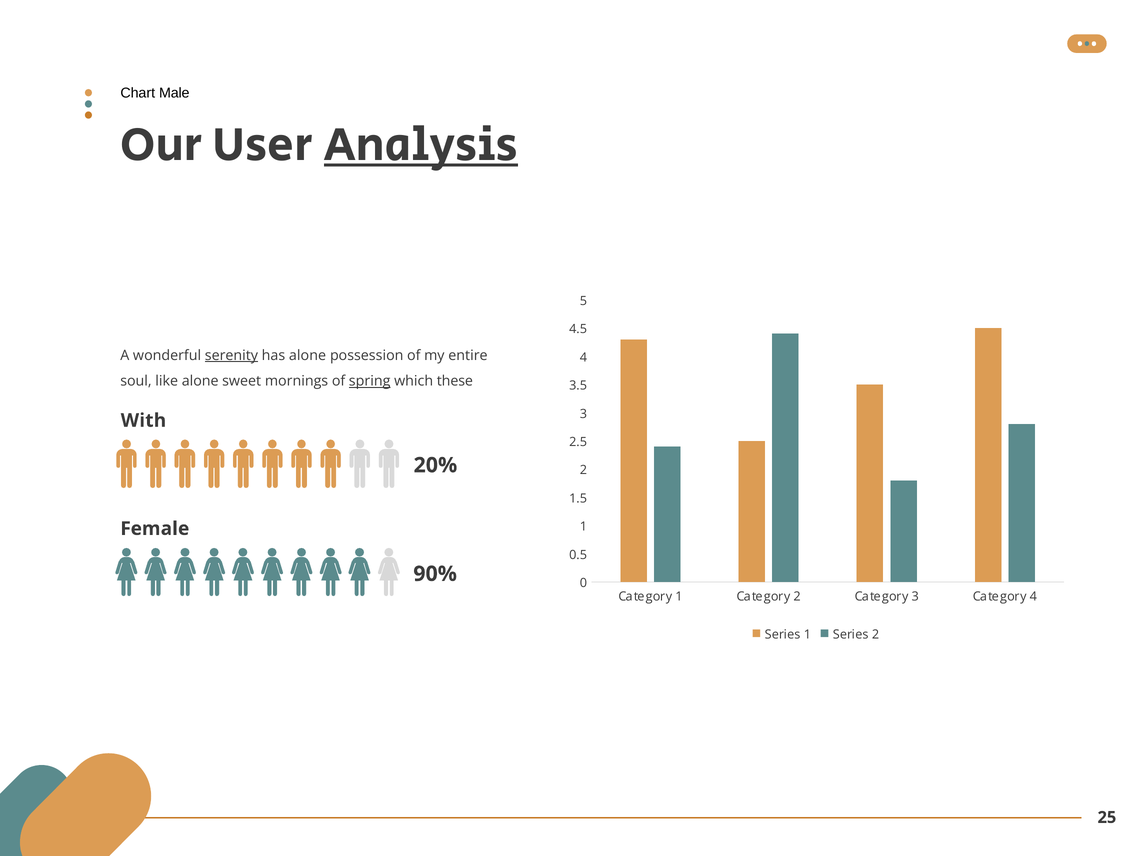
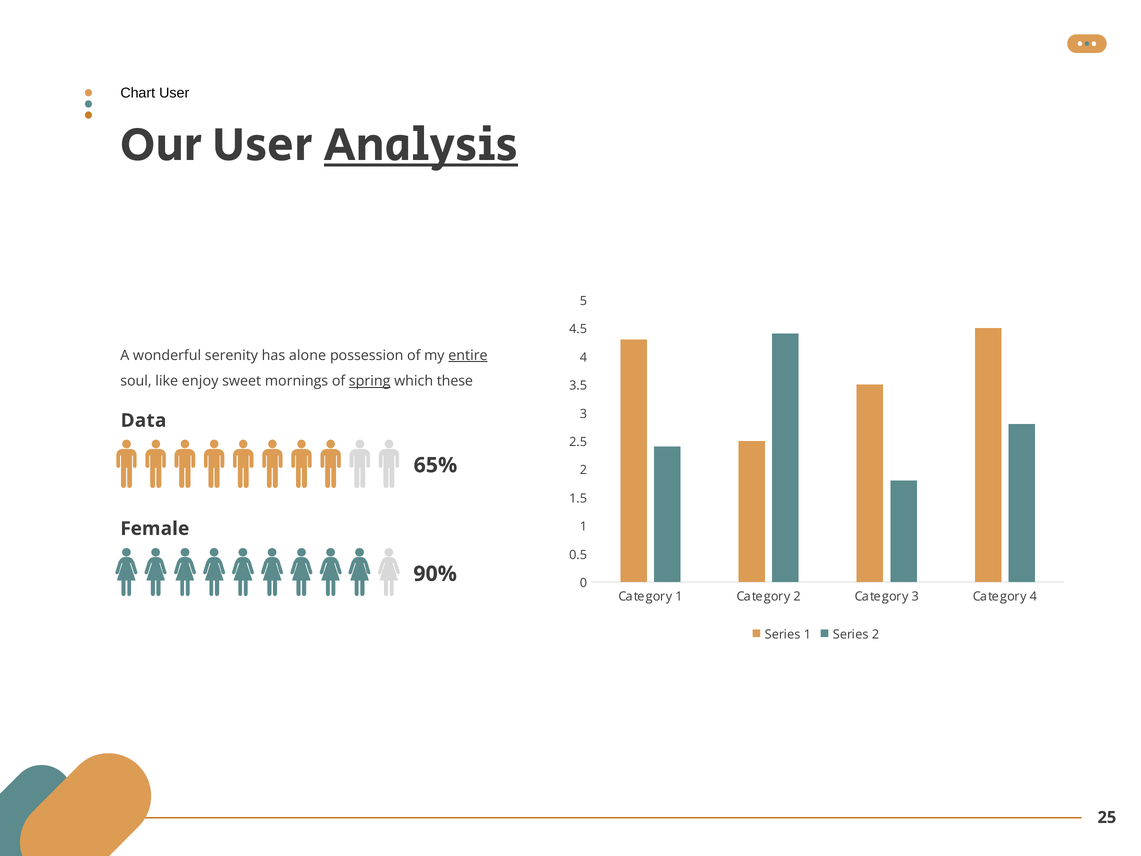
Chart Male: Male -> User
serenity underline: present -> none
entire underline: none -> present
like alone: alone -> enjoy
With: With -> Data
20%: 20% -> 65%
